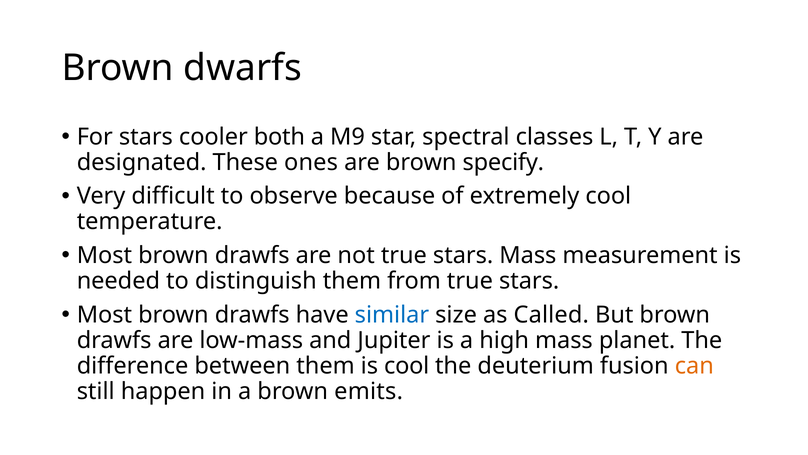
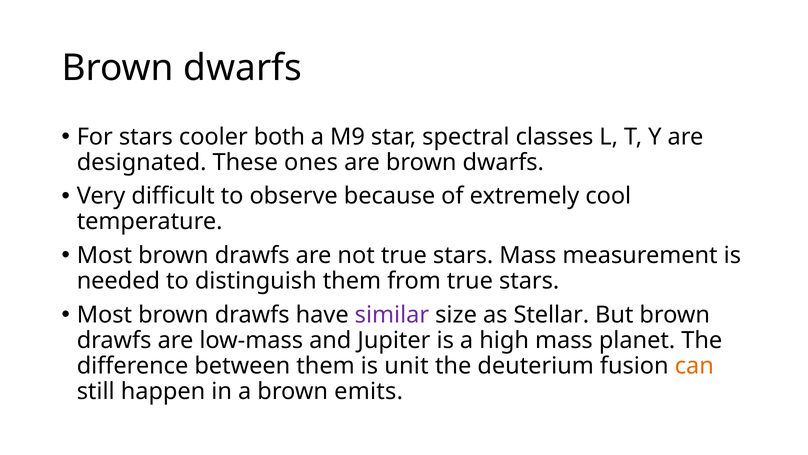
are brown specify: specify -> dwarfs
similar colour: blue -> purple
Called: Called -> Stellar
is cool: cool -> unit
